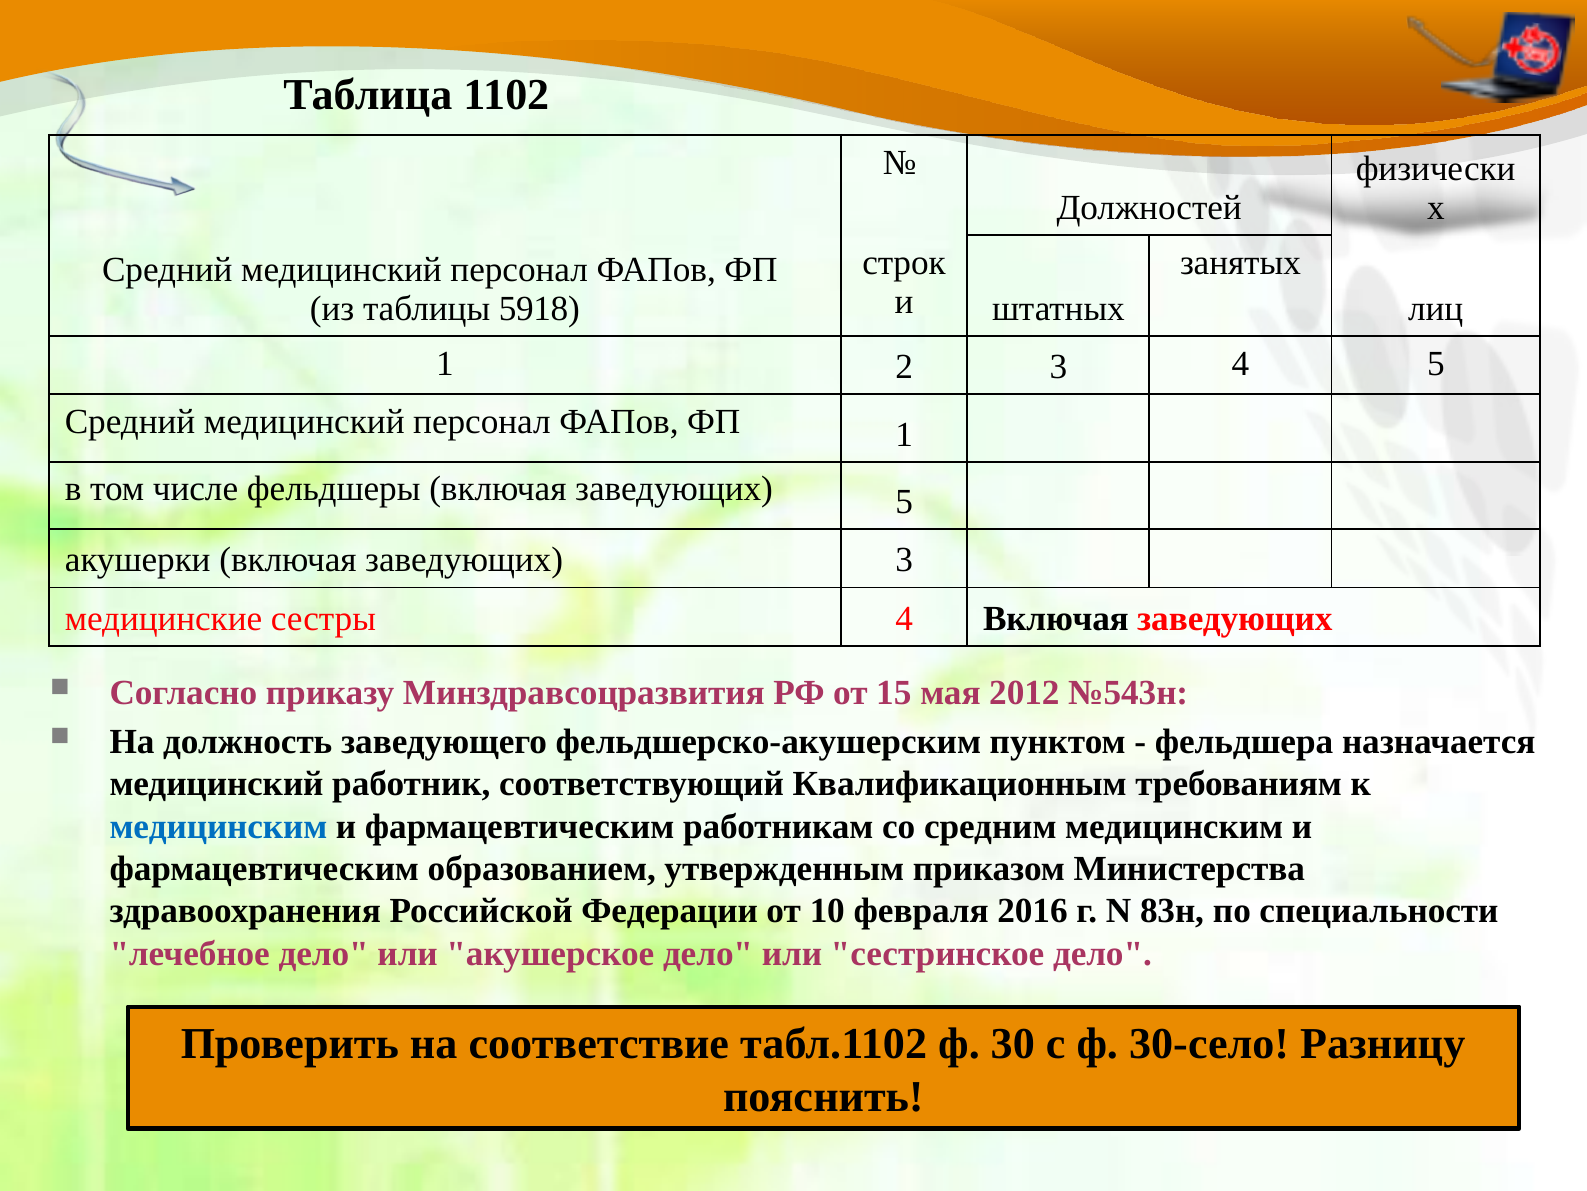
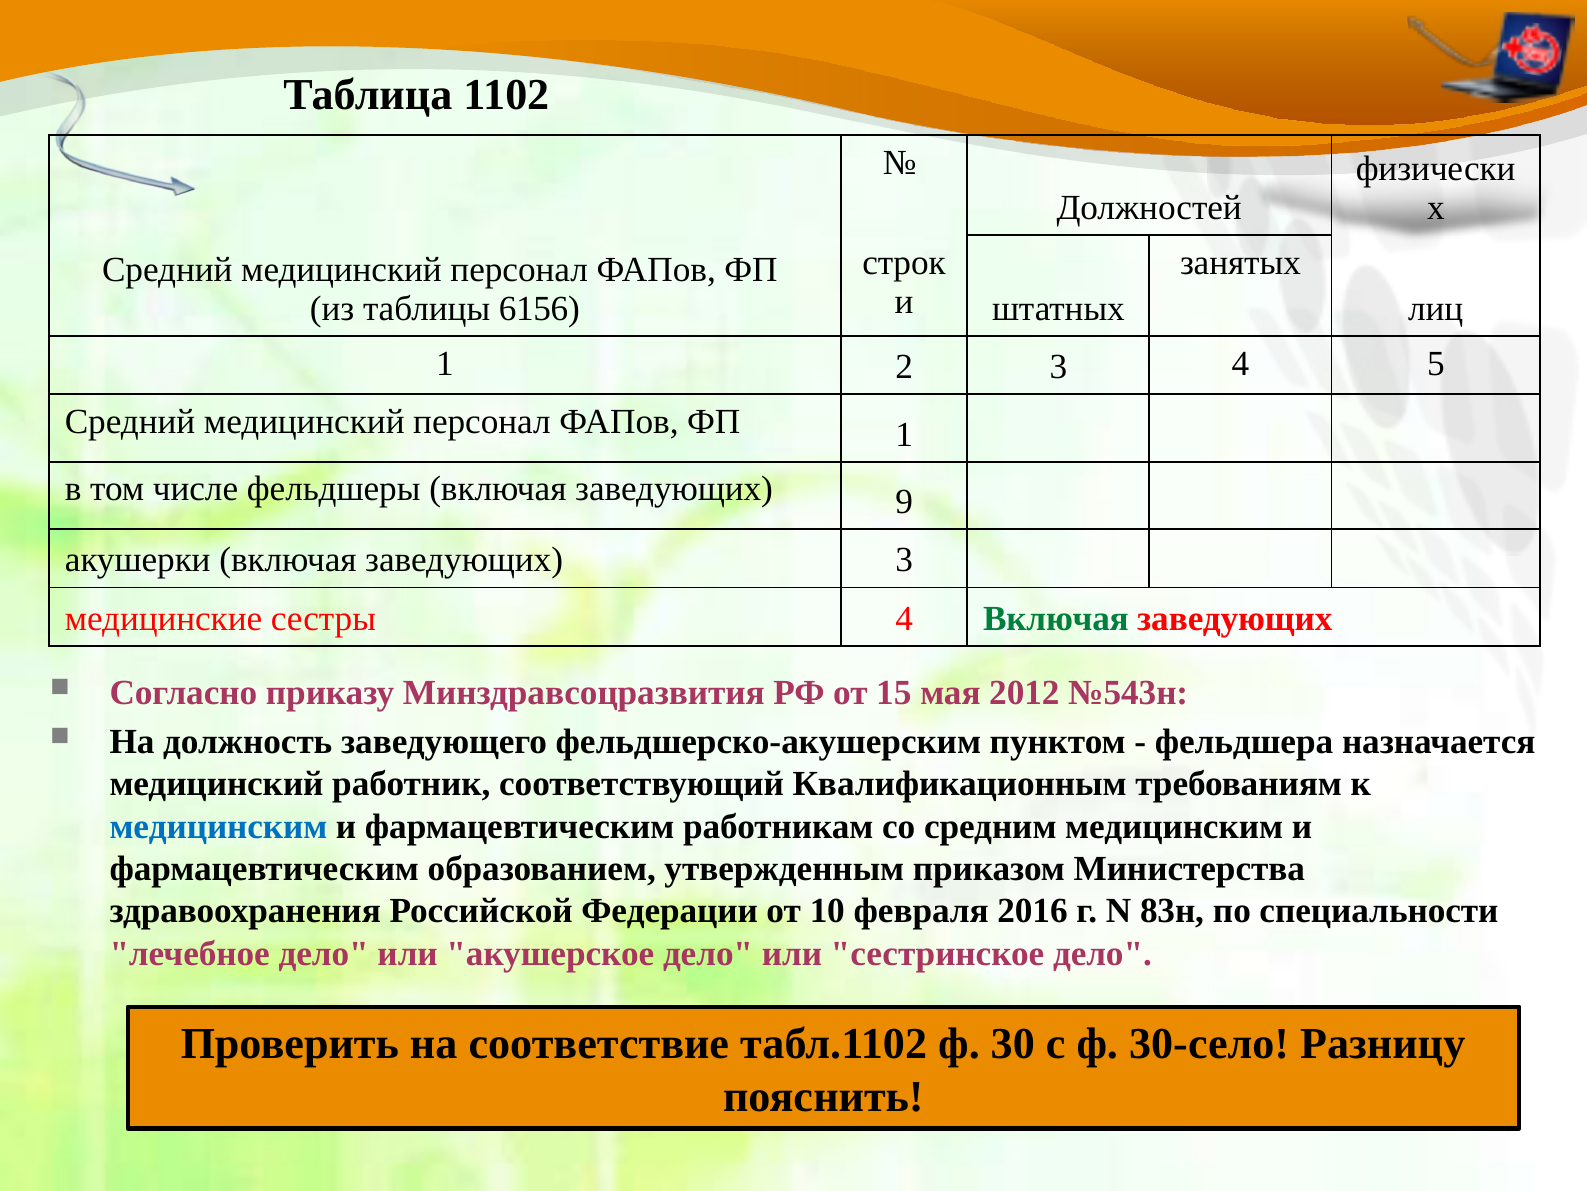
5918: 5918 -> 6156
заведующих 5: 5 -> 9
Включая at (1056, 618) colour: black -> green
